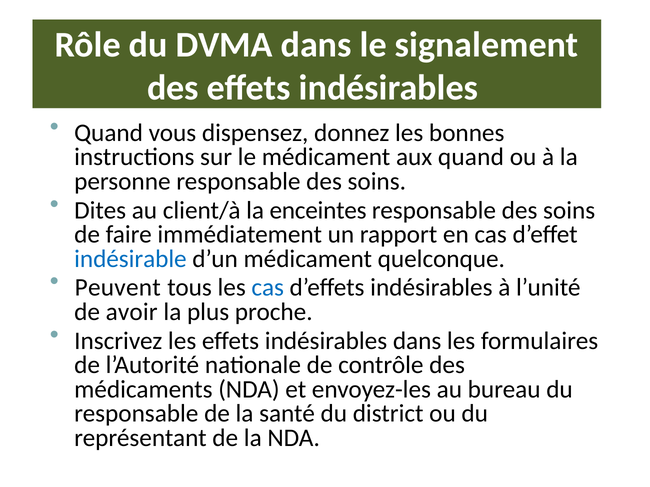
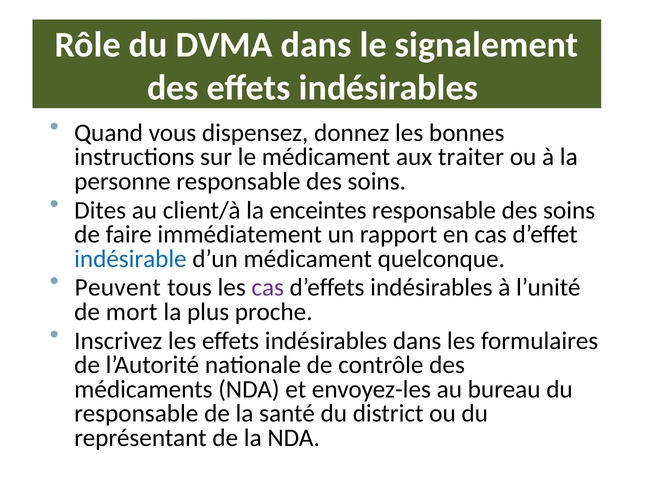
aux quand: quand -> traiter
cas at (268, 288) colour: blue -> purple
avoir: avoir -> mort
